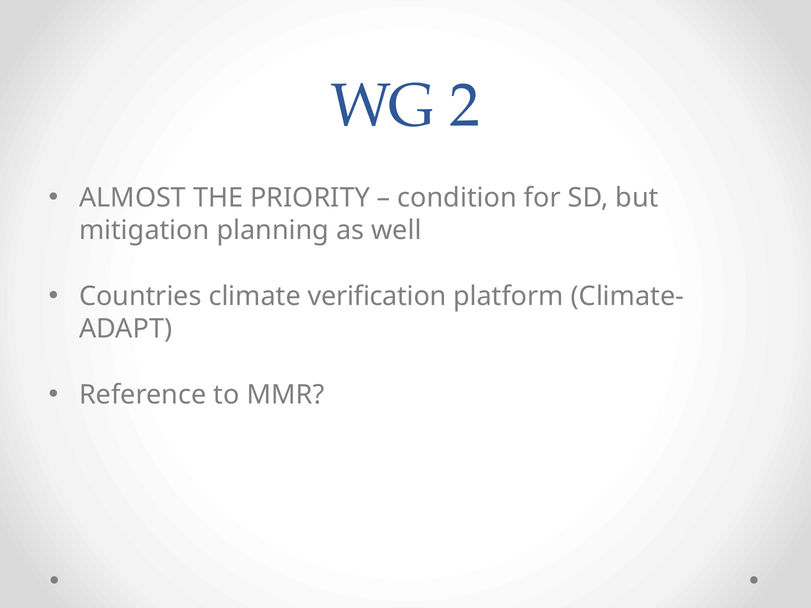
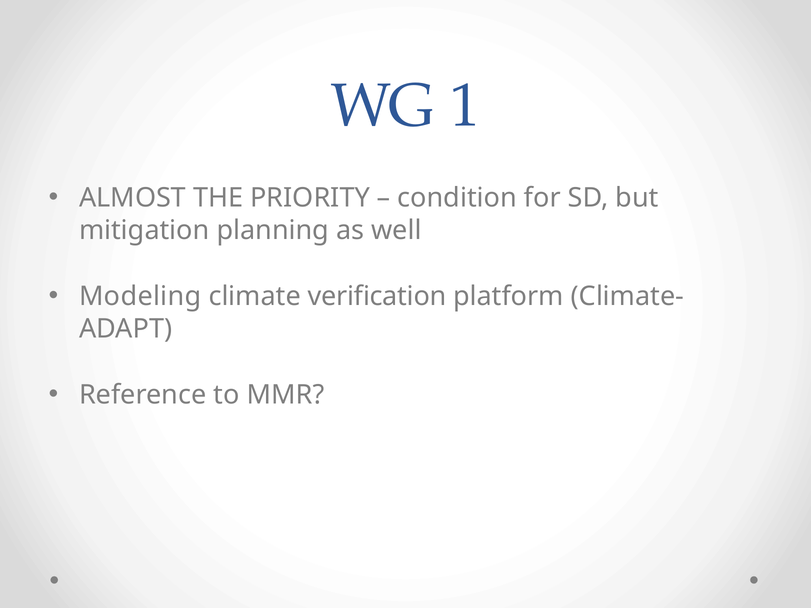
2: 2 -> 1
Countries: Countries -> Modeling
